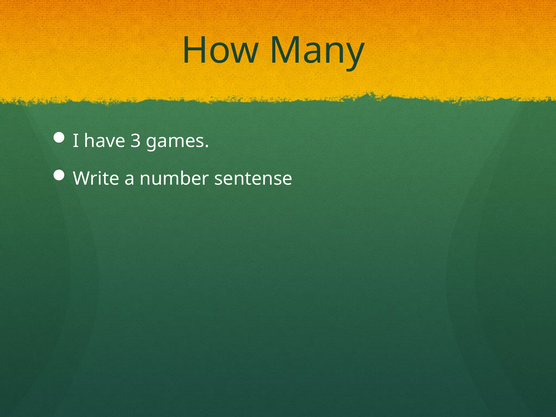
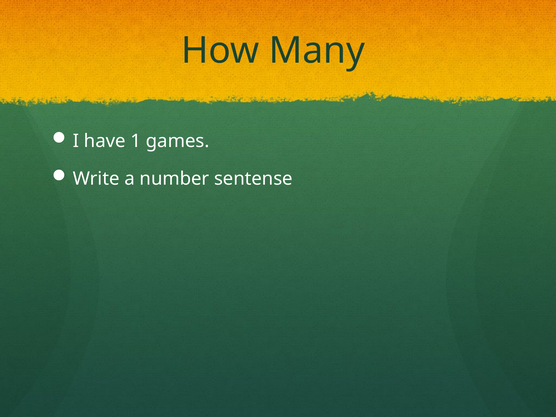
3: 3 -> 1
